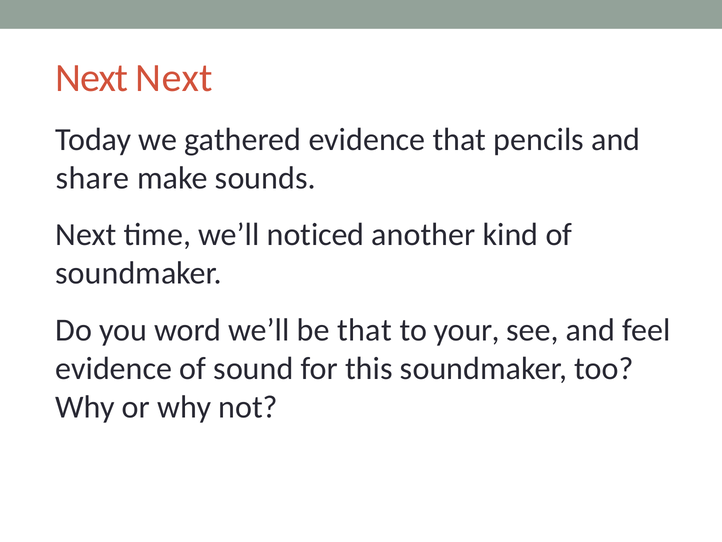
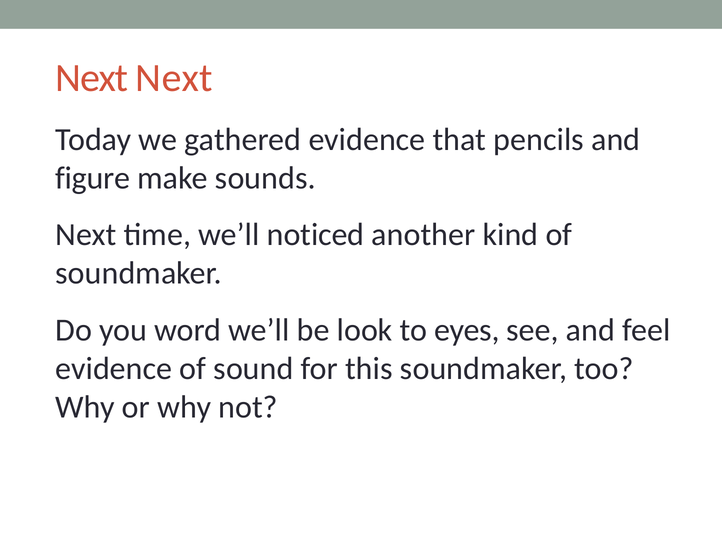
share: share -> figure
be that: that -> look
your: your -> eyes
